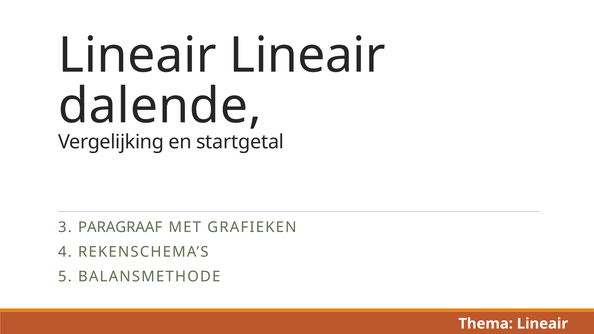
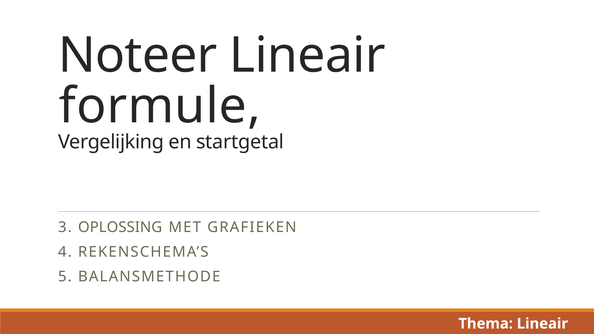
Lineair at (137, 56): Lineair -> Noteer
dalende: dalende -> formule
PARAGRAAF: PARAGRAAF -> OPLOSSING
